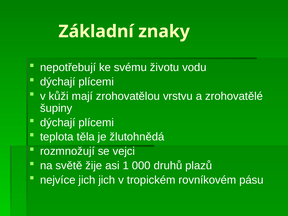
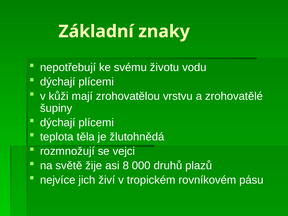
1: 1 -> 8
jich jich: jich -> živí
